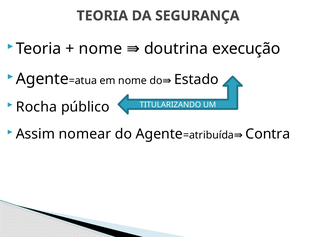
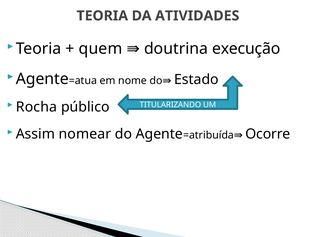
SEGURANÇA: SEGURANÇA -> ATIVIDADES
nome at (100, 49): nome -> quem
Contra: Contra -> Ocorre
